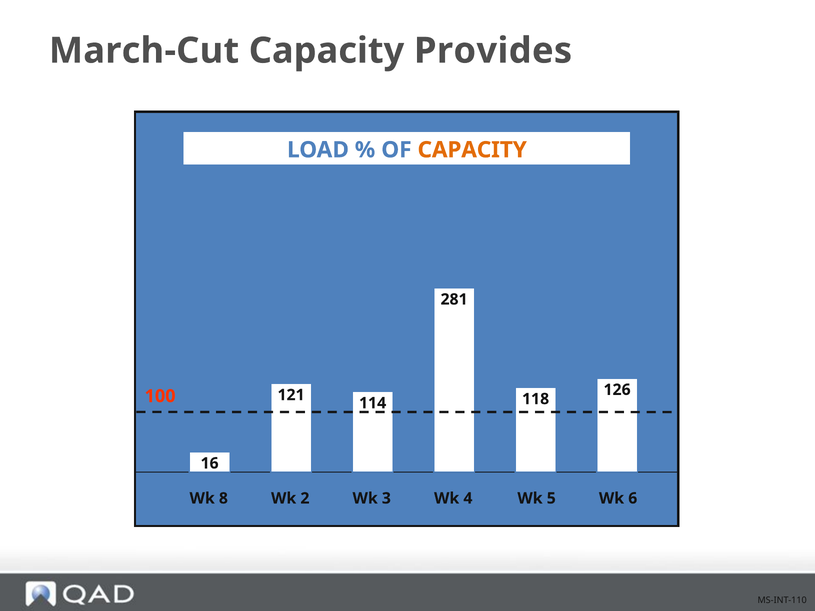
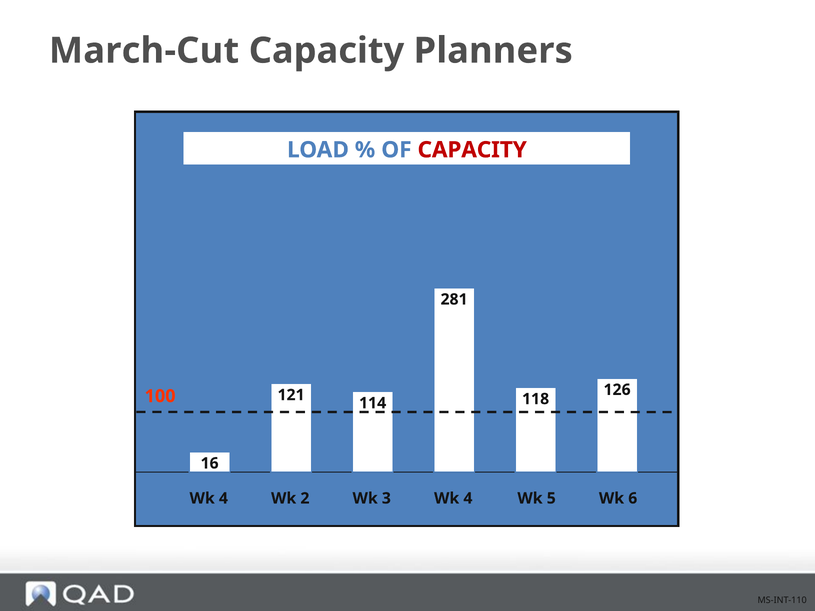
Provides: Provides -> Planners
CAPACITY at (472, 150) colour: orange -> red
8 at (223, 499): 8 -> 4
